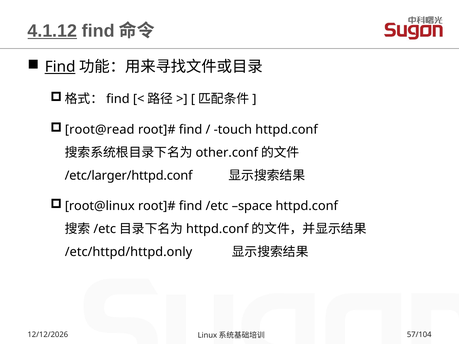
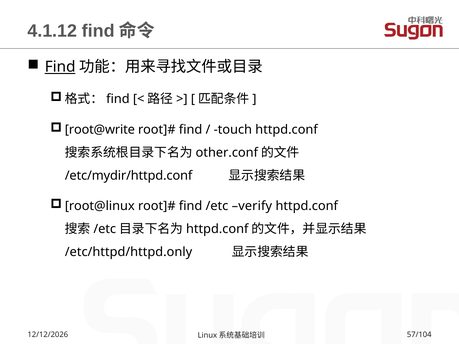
4.1.12 underline: present -> none
root@read: root@read -> root@write
/etc/larger/httpd.conf: /etc/larger/httpd.conf -> /etc/mydir/httpd.conf
space: space -> verify
